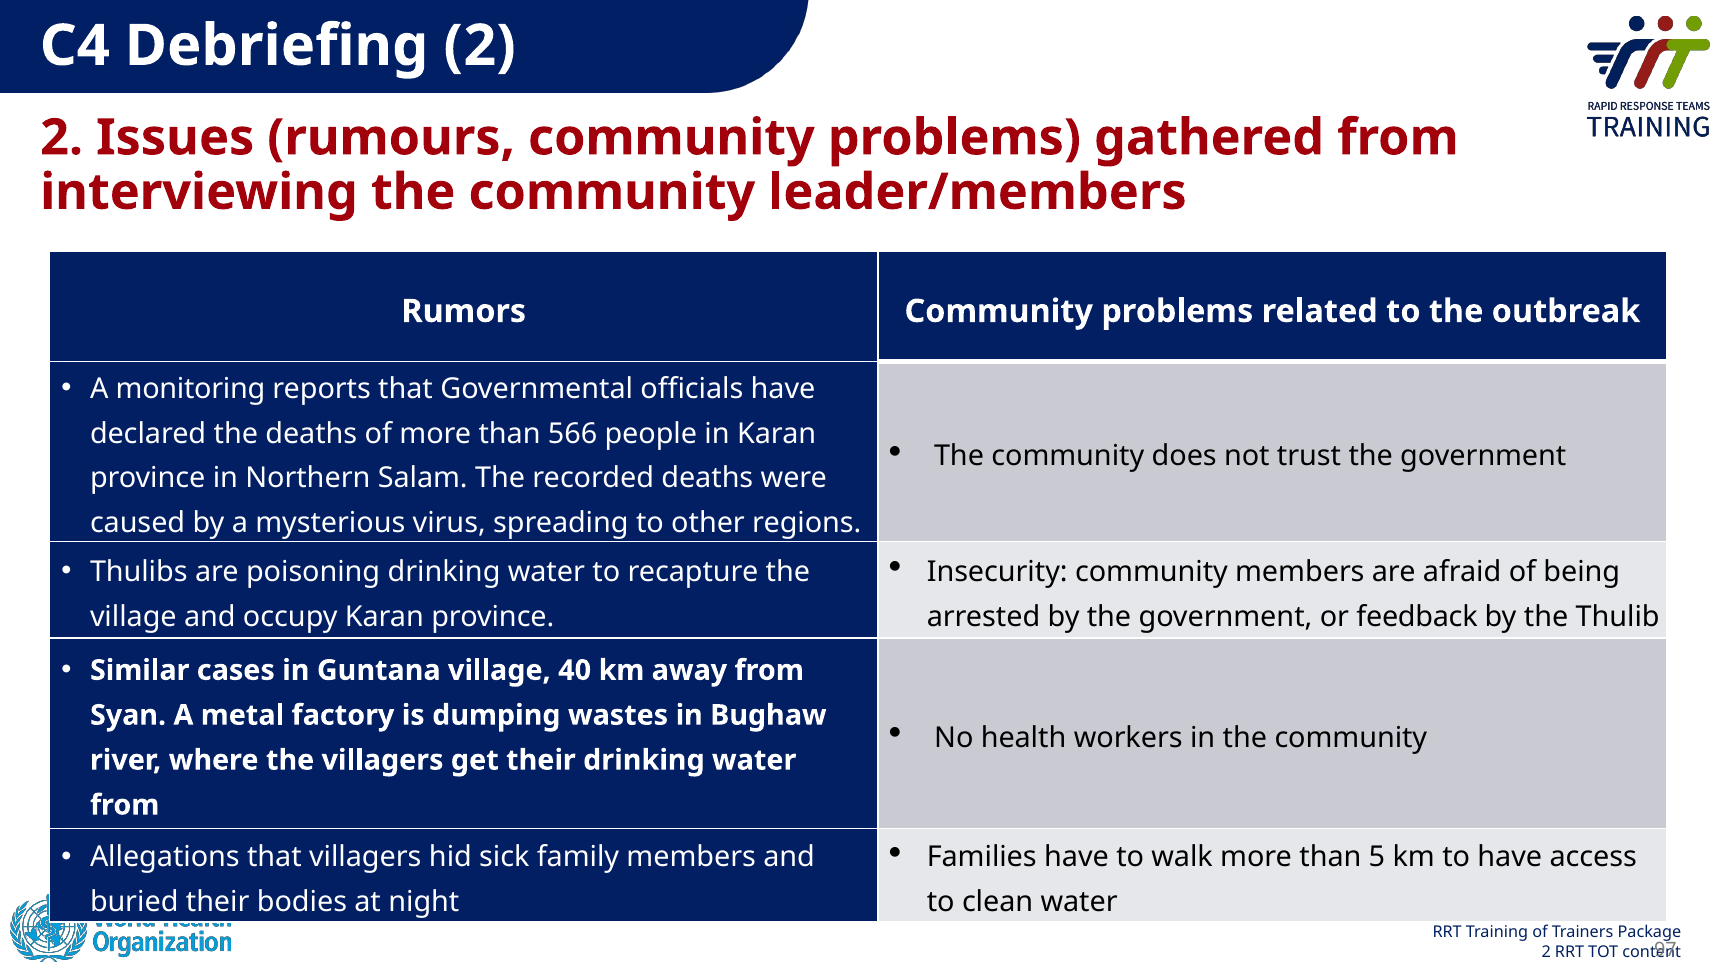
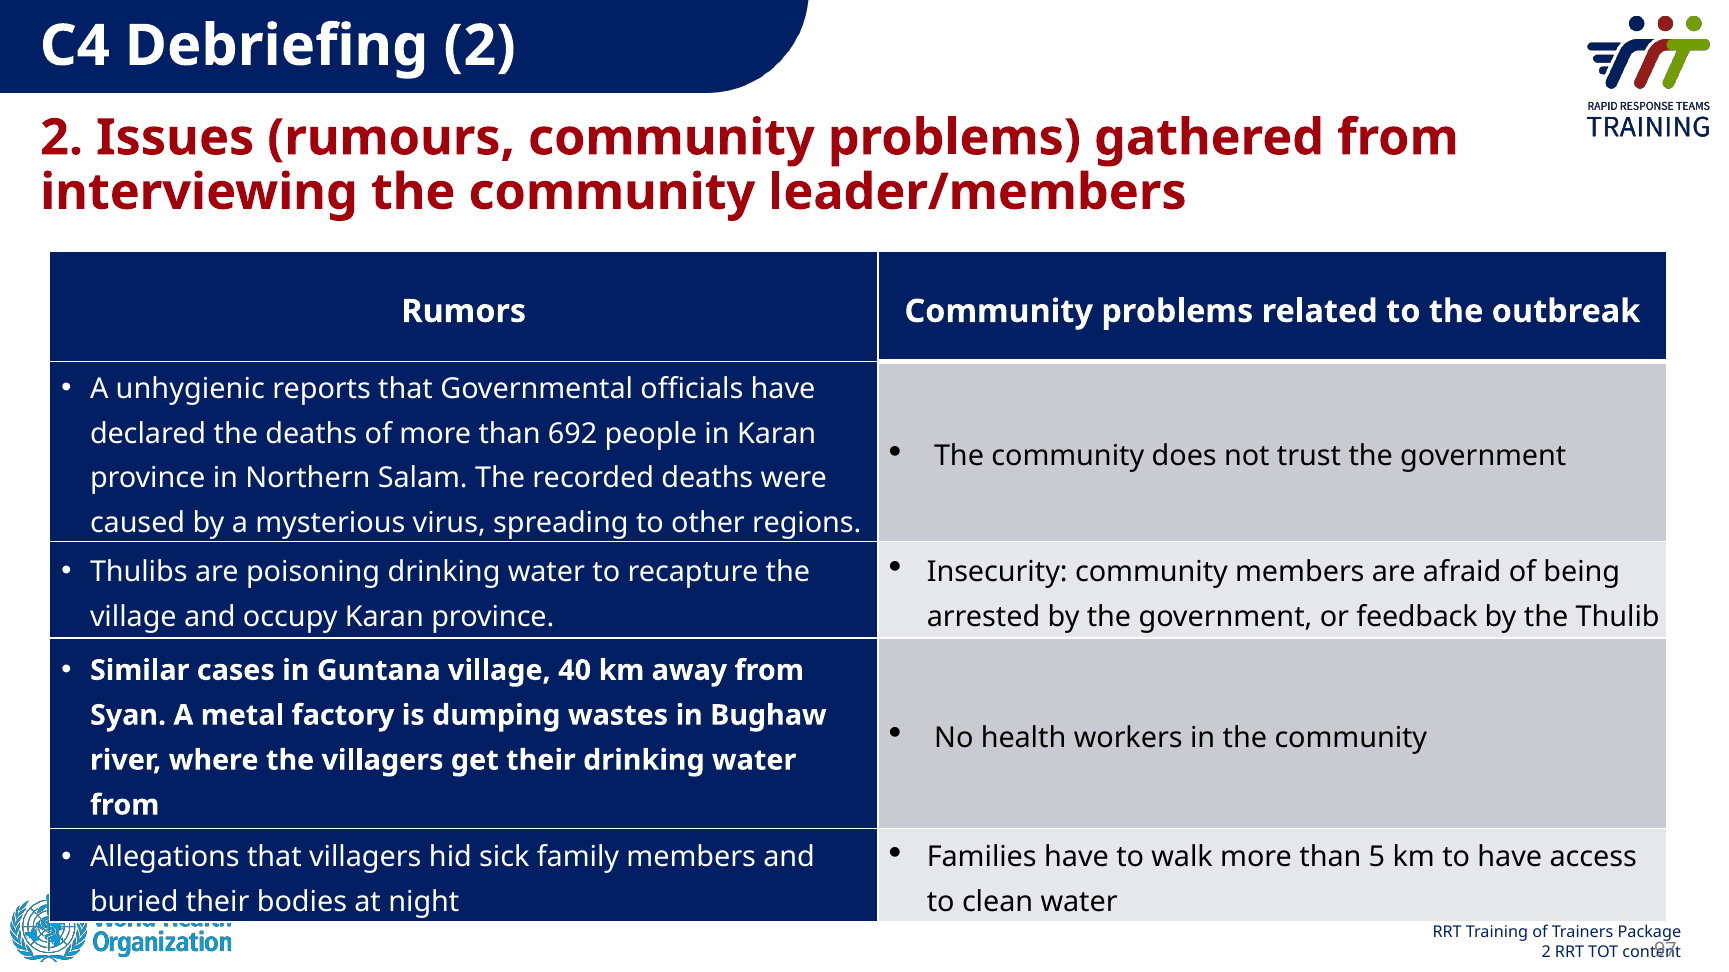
monitoring: monitoring -> unhygienic
566: 566 -> 692
